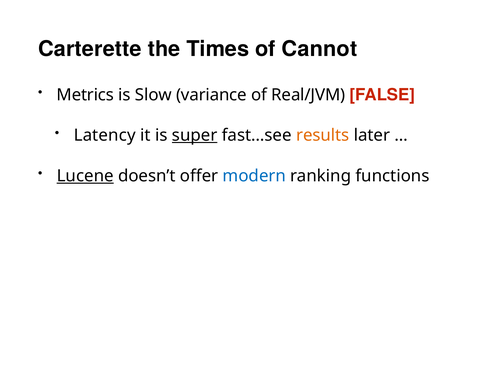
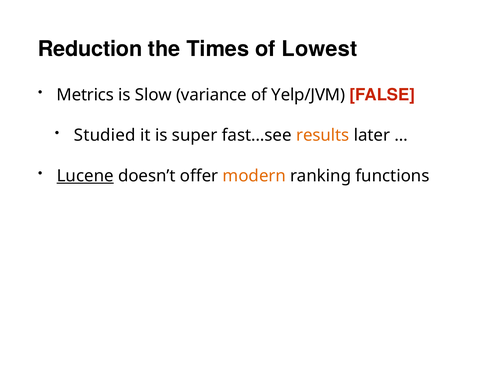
Carterette: Carterette -> Reduction
Cannot: Cannot -> Lowest
Real/JVM: Real/JVM -> Yelp/JVM
Latency: Latency -> Studied
super underline: present -> none
modern colour: blue -> orange
